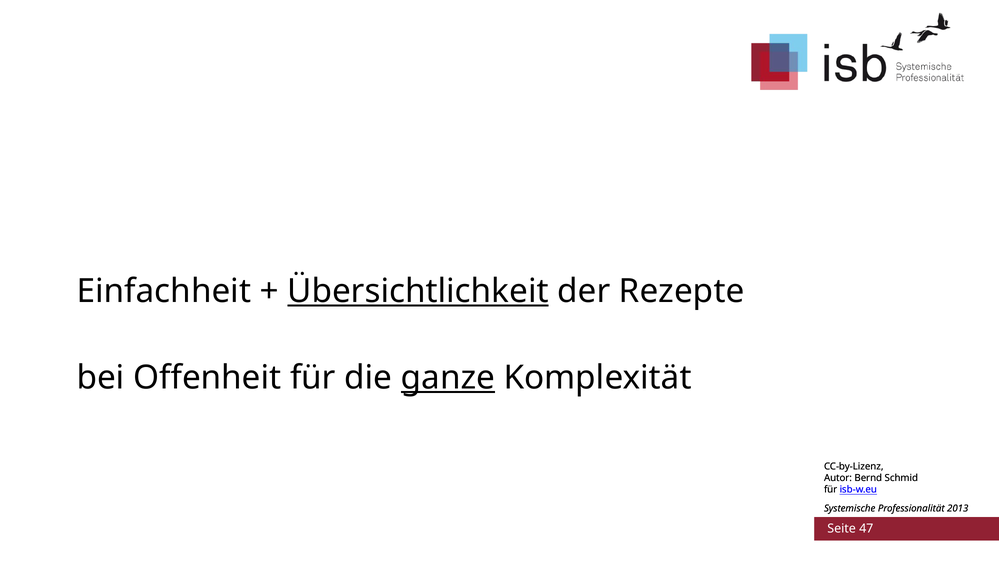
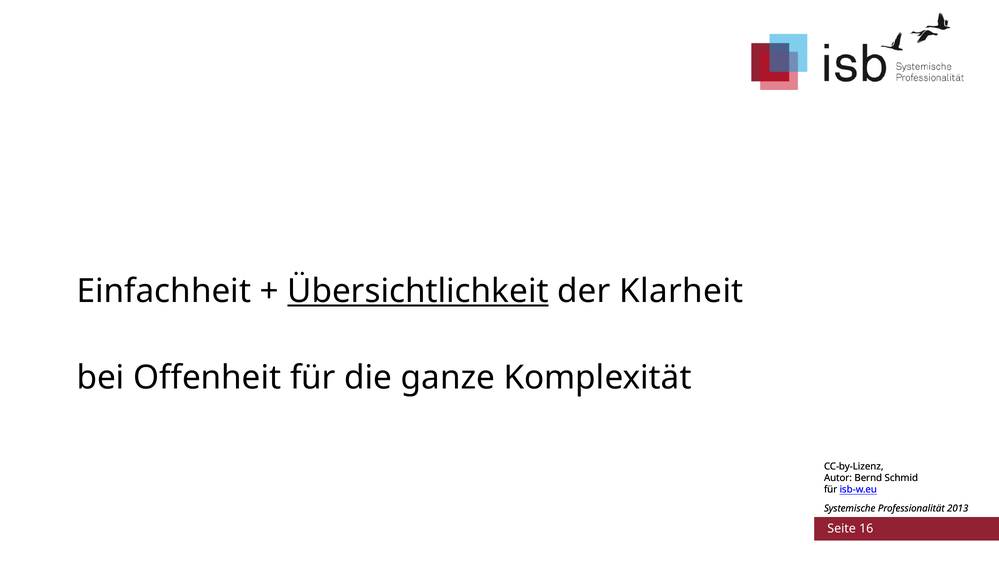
Rezepte: Rezepte -> Klarheit
ganze underline: present -> none
47: 47 -> 16
